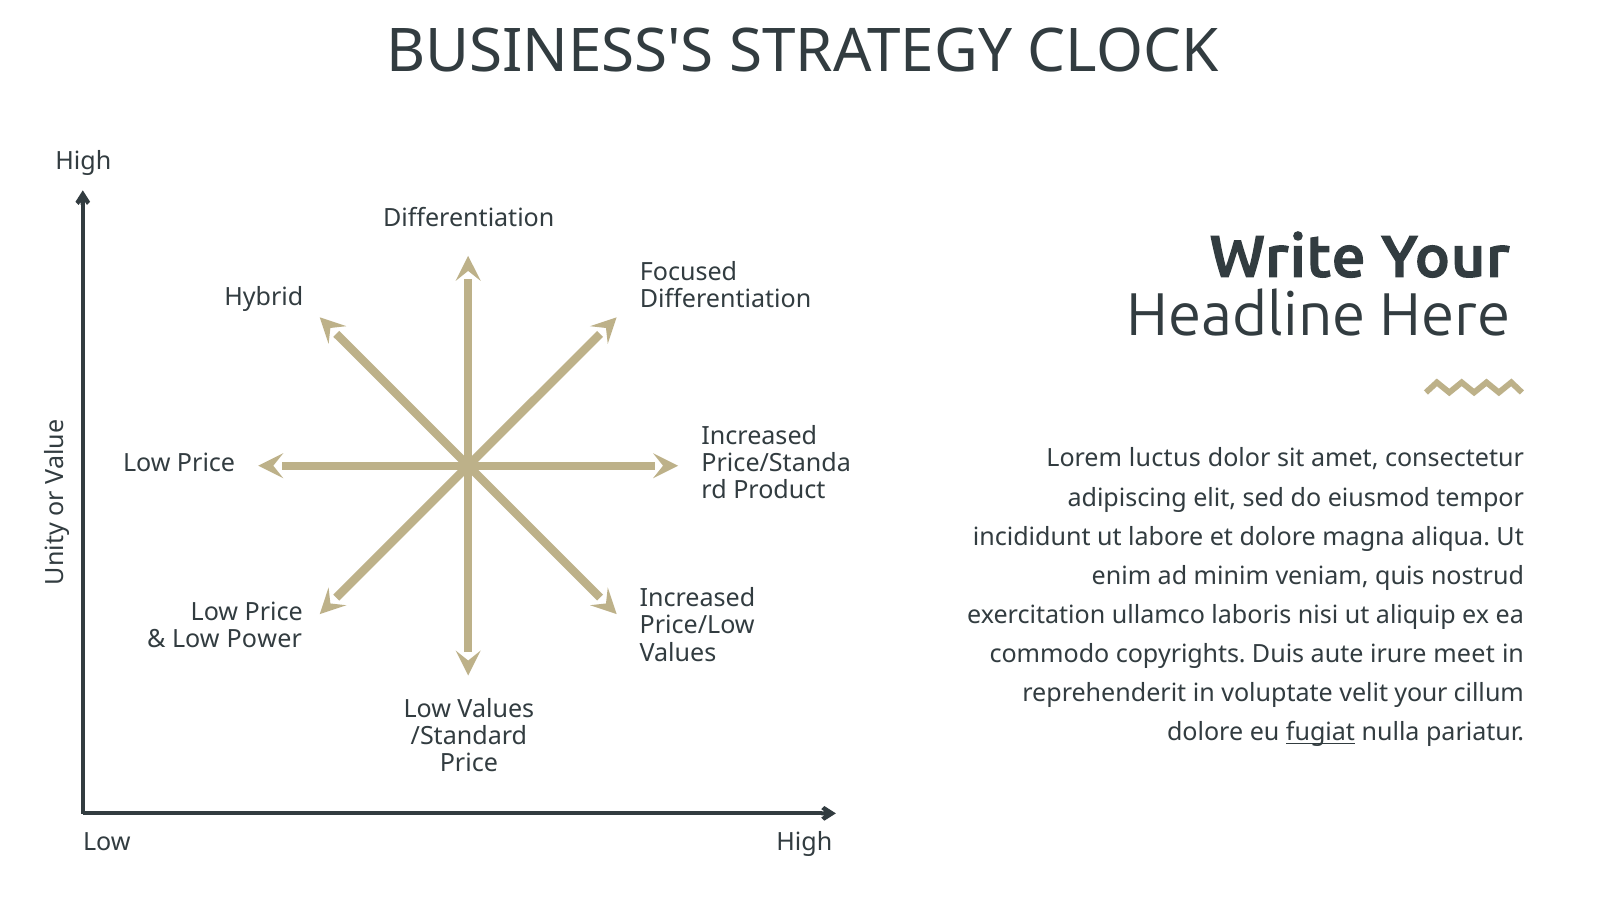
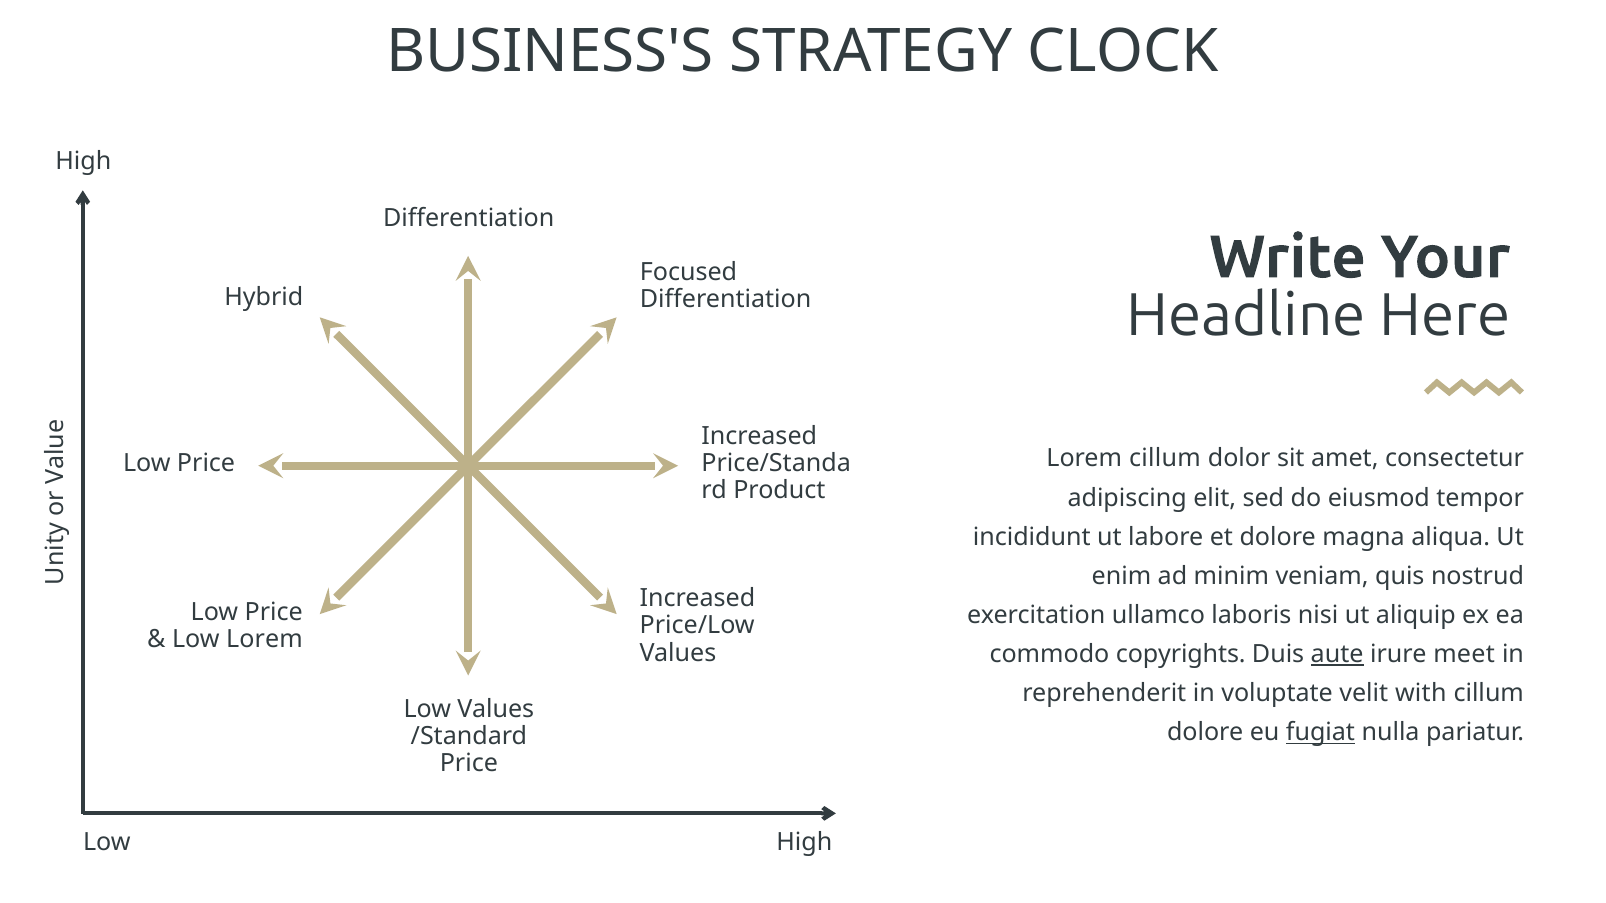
Lorem luctus: luctus -> cillum
Low Power: Power -> Lorem
aute underline: none -> present
velit your: your -> with
